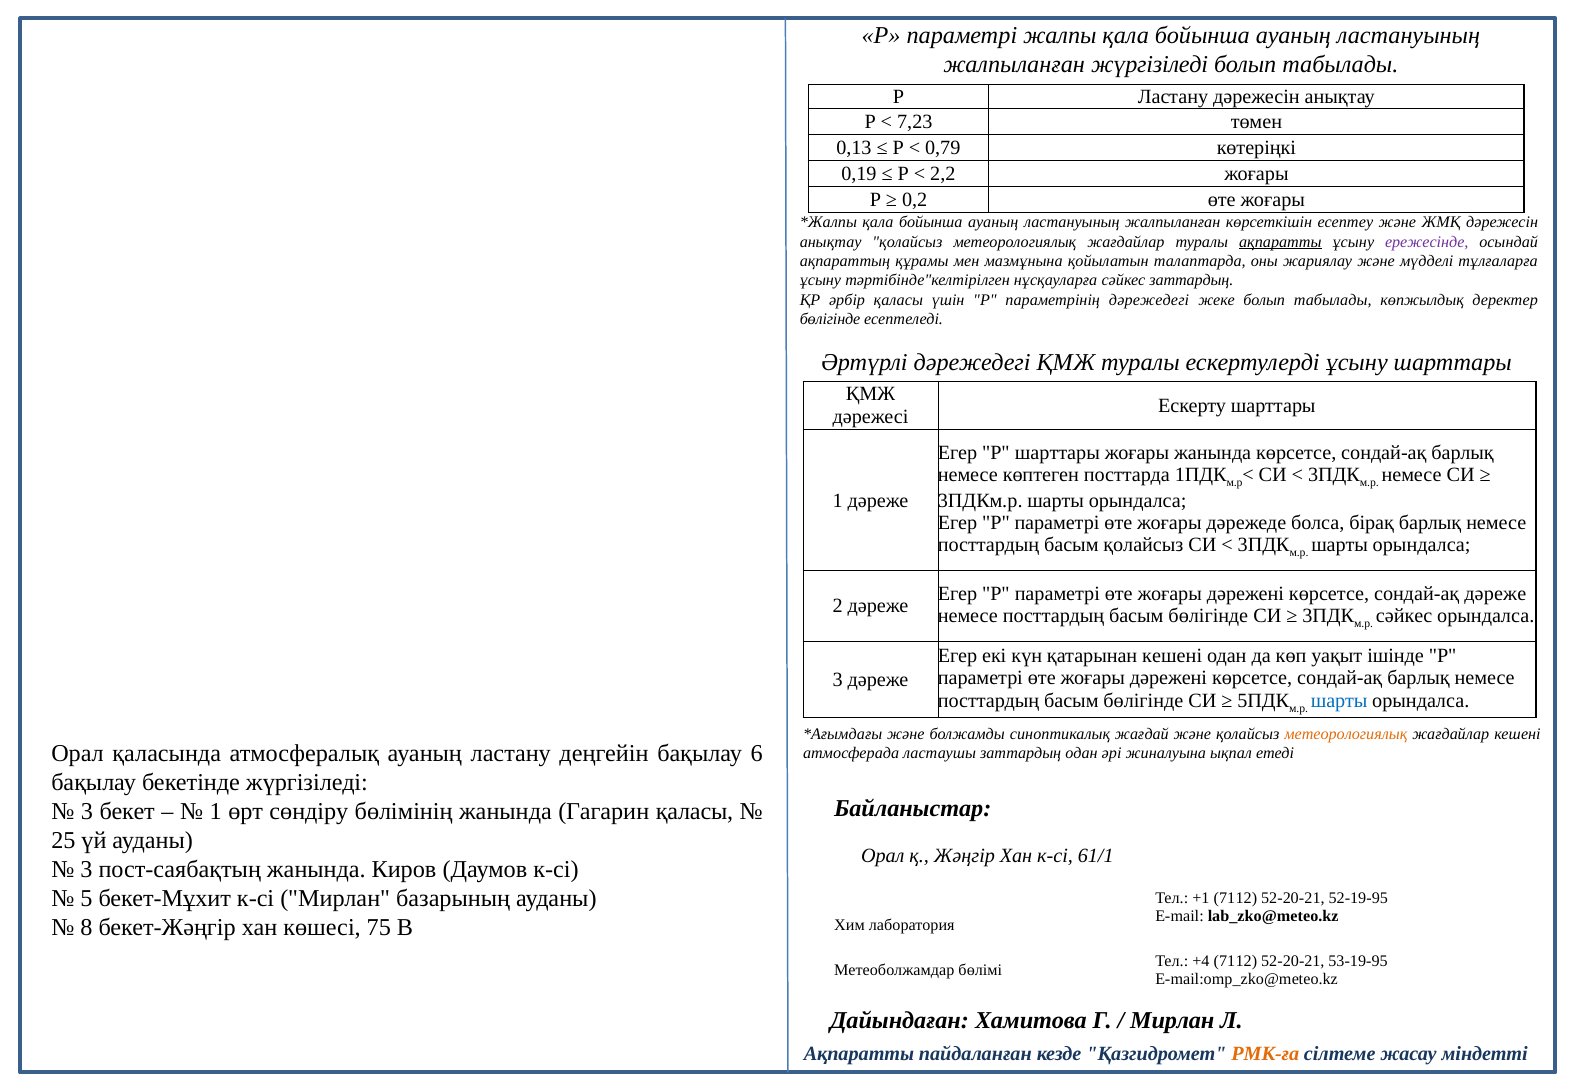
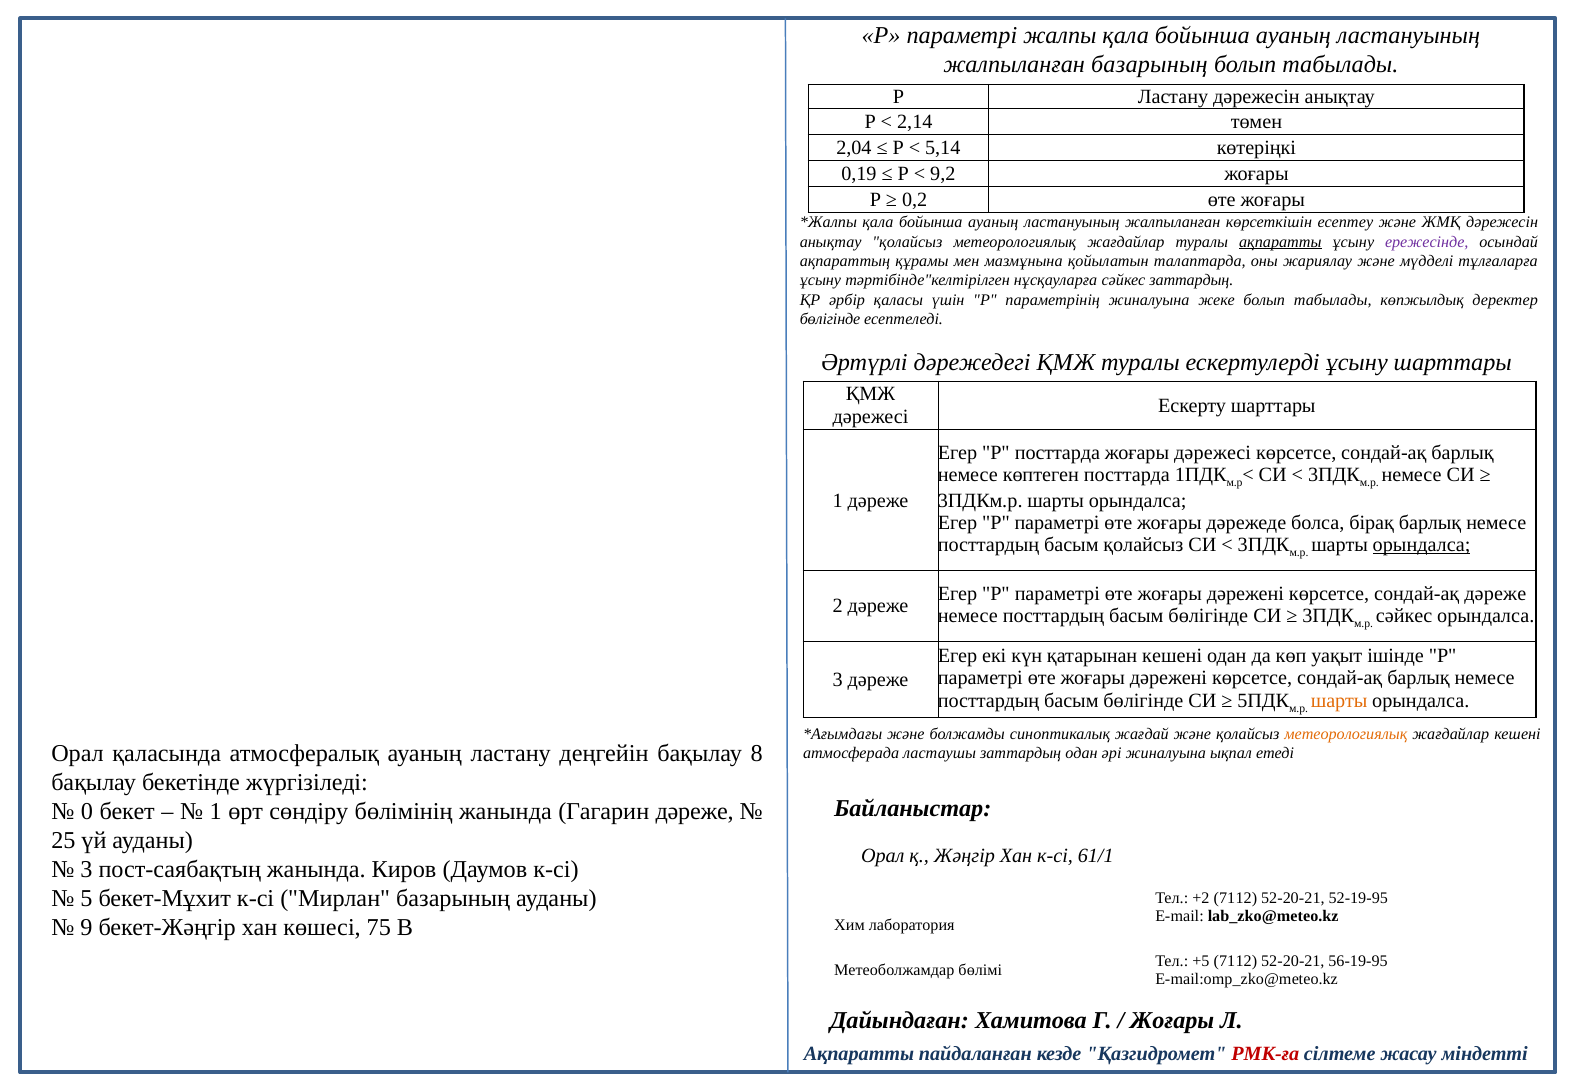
жалпыланған жүргізіледі: жүргізіледі -> базарының
7,23: 7,23 -> 2,14
0,13: 0,13 -> 2,04
0,79: 0,79 -> 5,14
2,2: 2,2 -> 9,2
параметрінің дәрежедегі: дәрежедегі -> жиналуына
Р шарттары: шарттары -> посттарда
жоғары жанында: жанында -> дәрежесі
орындалса at (1422, 545) underline: none -> present
шарты at (1339, 700) colour: blue -> orange
6: 6 -> 8
3 at (87, 811): 3 -> 0
Гагарин қаласы: қаласы -> дәреже
+1: +1 -> +2
8: 8 -> 9
+4: +4 -> +5
53-19-95: 53-19-95 -> 56-19-95
Мирлан at (1172, 1020): Мирлан -> Жоғары
РМК-ға colour: orange -> red
